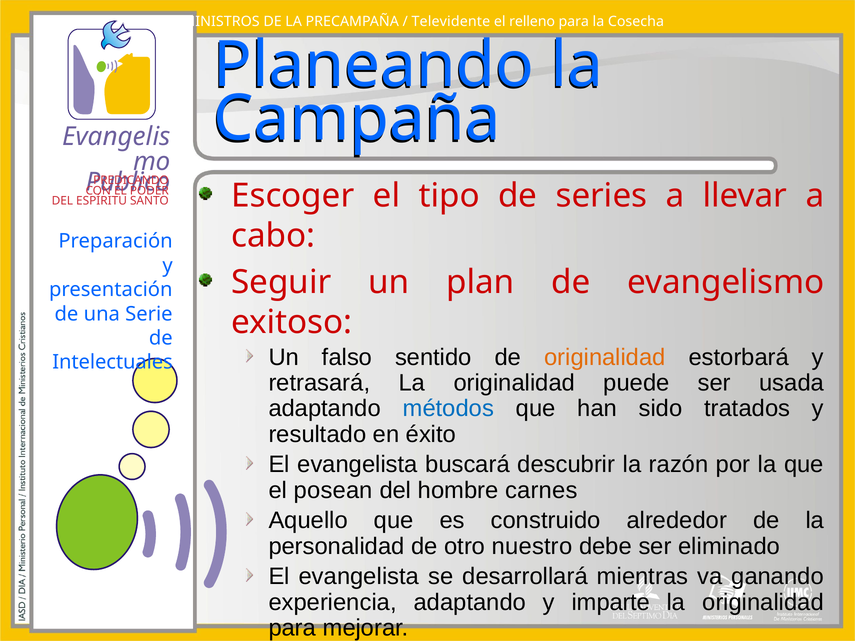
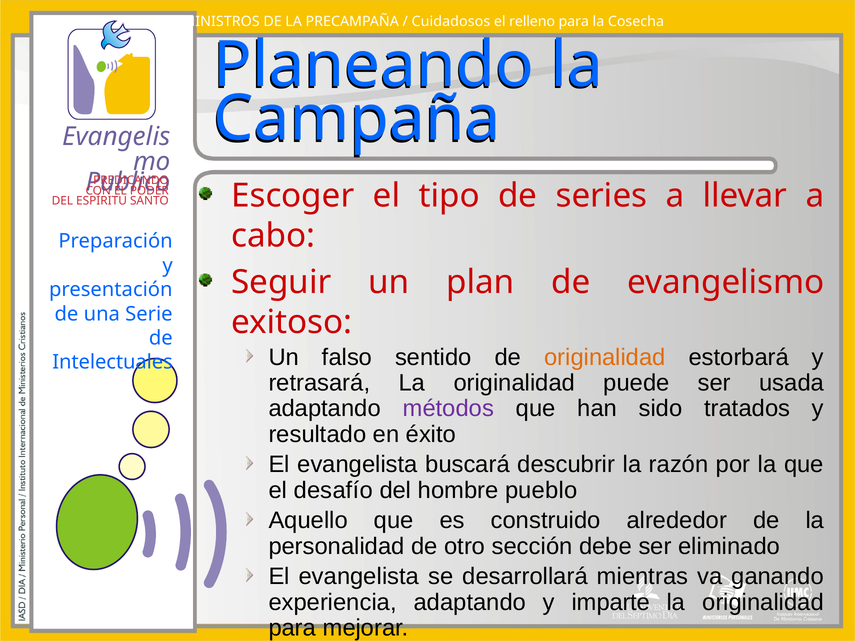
Televidente: Televidente -> Cuidadosos
métodos colour: blue -> purple
posean: posean -> desafío
carnes: carnes -> pueblo
nuestro: nuestro -> sección
